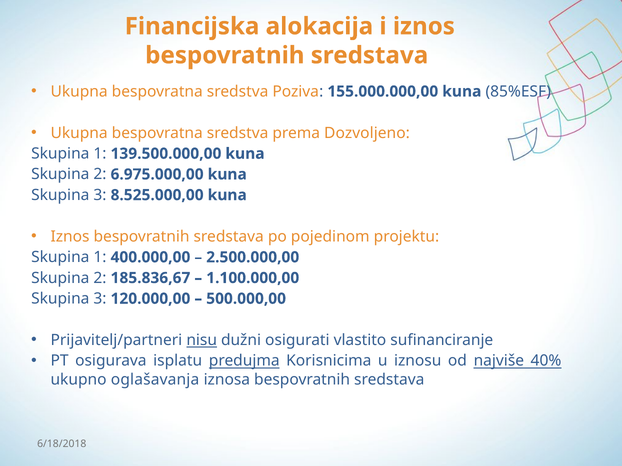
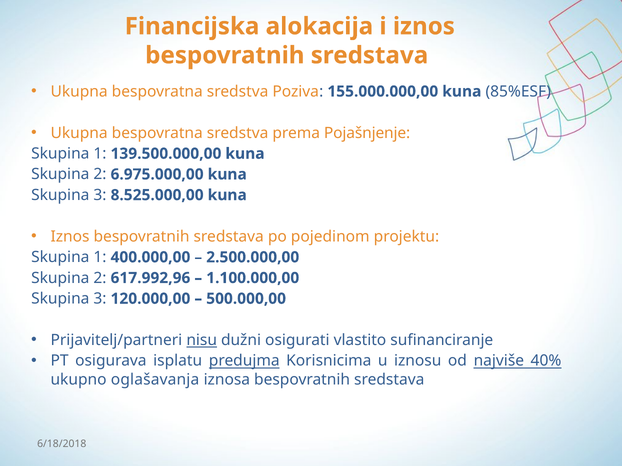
Dozvoljeno: Dozvoljeno -> Pojašnjenje
185.836,67: 185.836,67 -> 617.992,96
